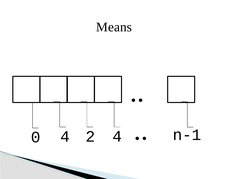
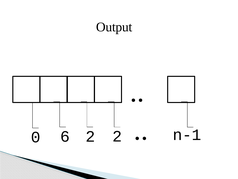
Means: Means -> Output
0 4: 4 -> 6
2 4: 4 -> 2
